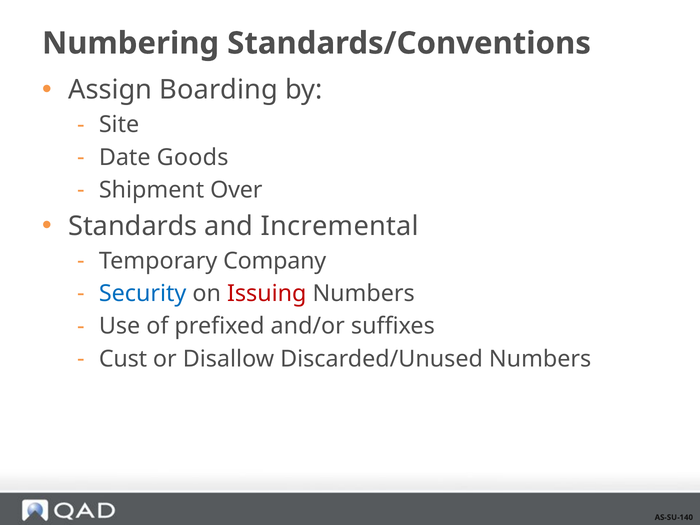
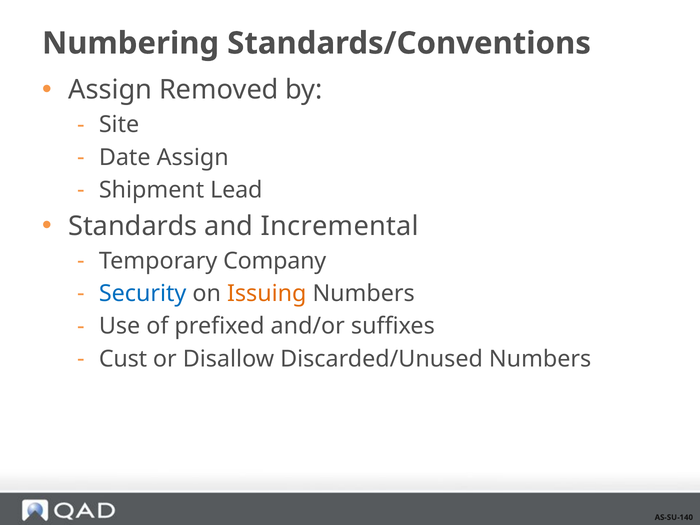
Boarding: Boarding -> Removed
Date Goods: Goods -> Assign
Over: Over -> Lead
Issuing colour: red -> orange
